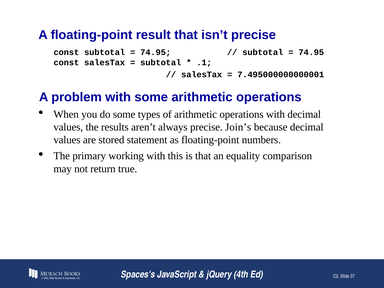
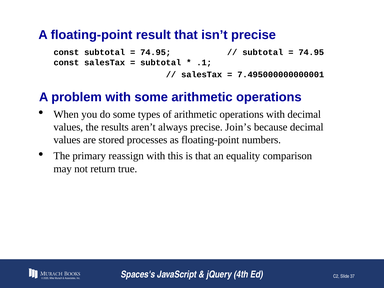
statement: statement -> processes
working: working -> reassign
